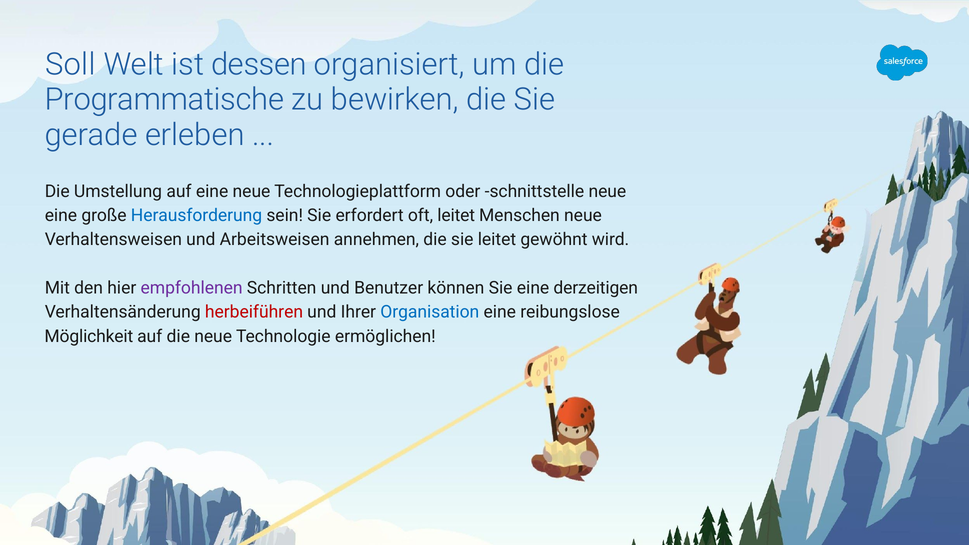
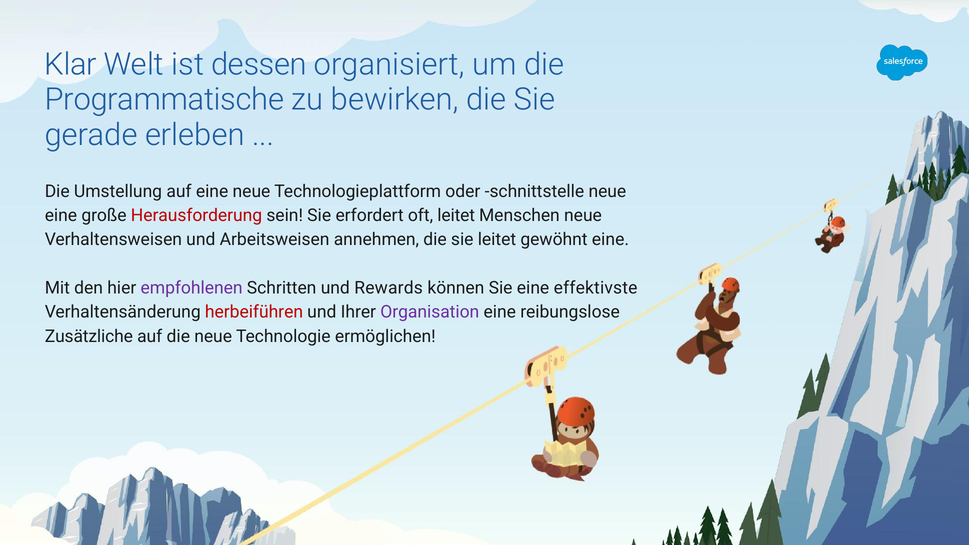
Soll: Soll -> Klar
Herausforderung colour: blue -> red
gewöhnt wird: wird -> eine
Benutzer: Benutzer -> Rewards
derzeitigen: derzeitigen -> effektivste
Organisation colour: blue -> purple
Möglichkeit: Möglichkeit -> Zusätzliche
